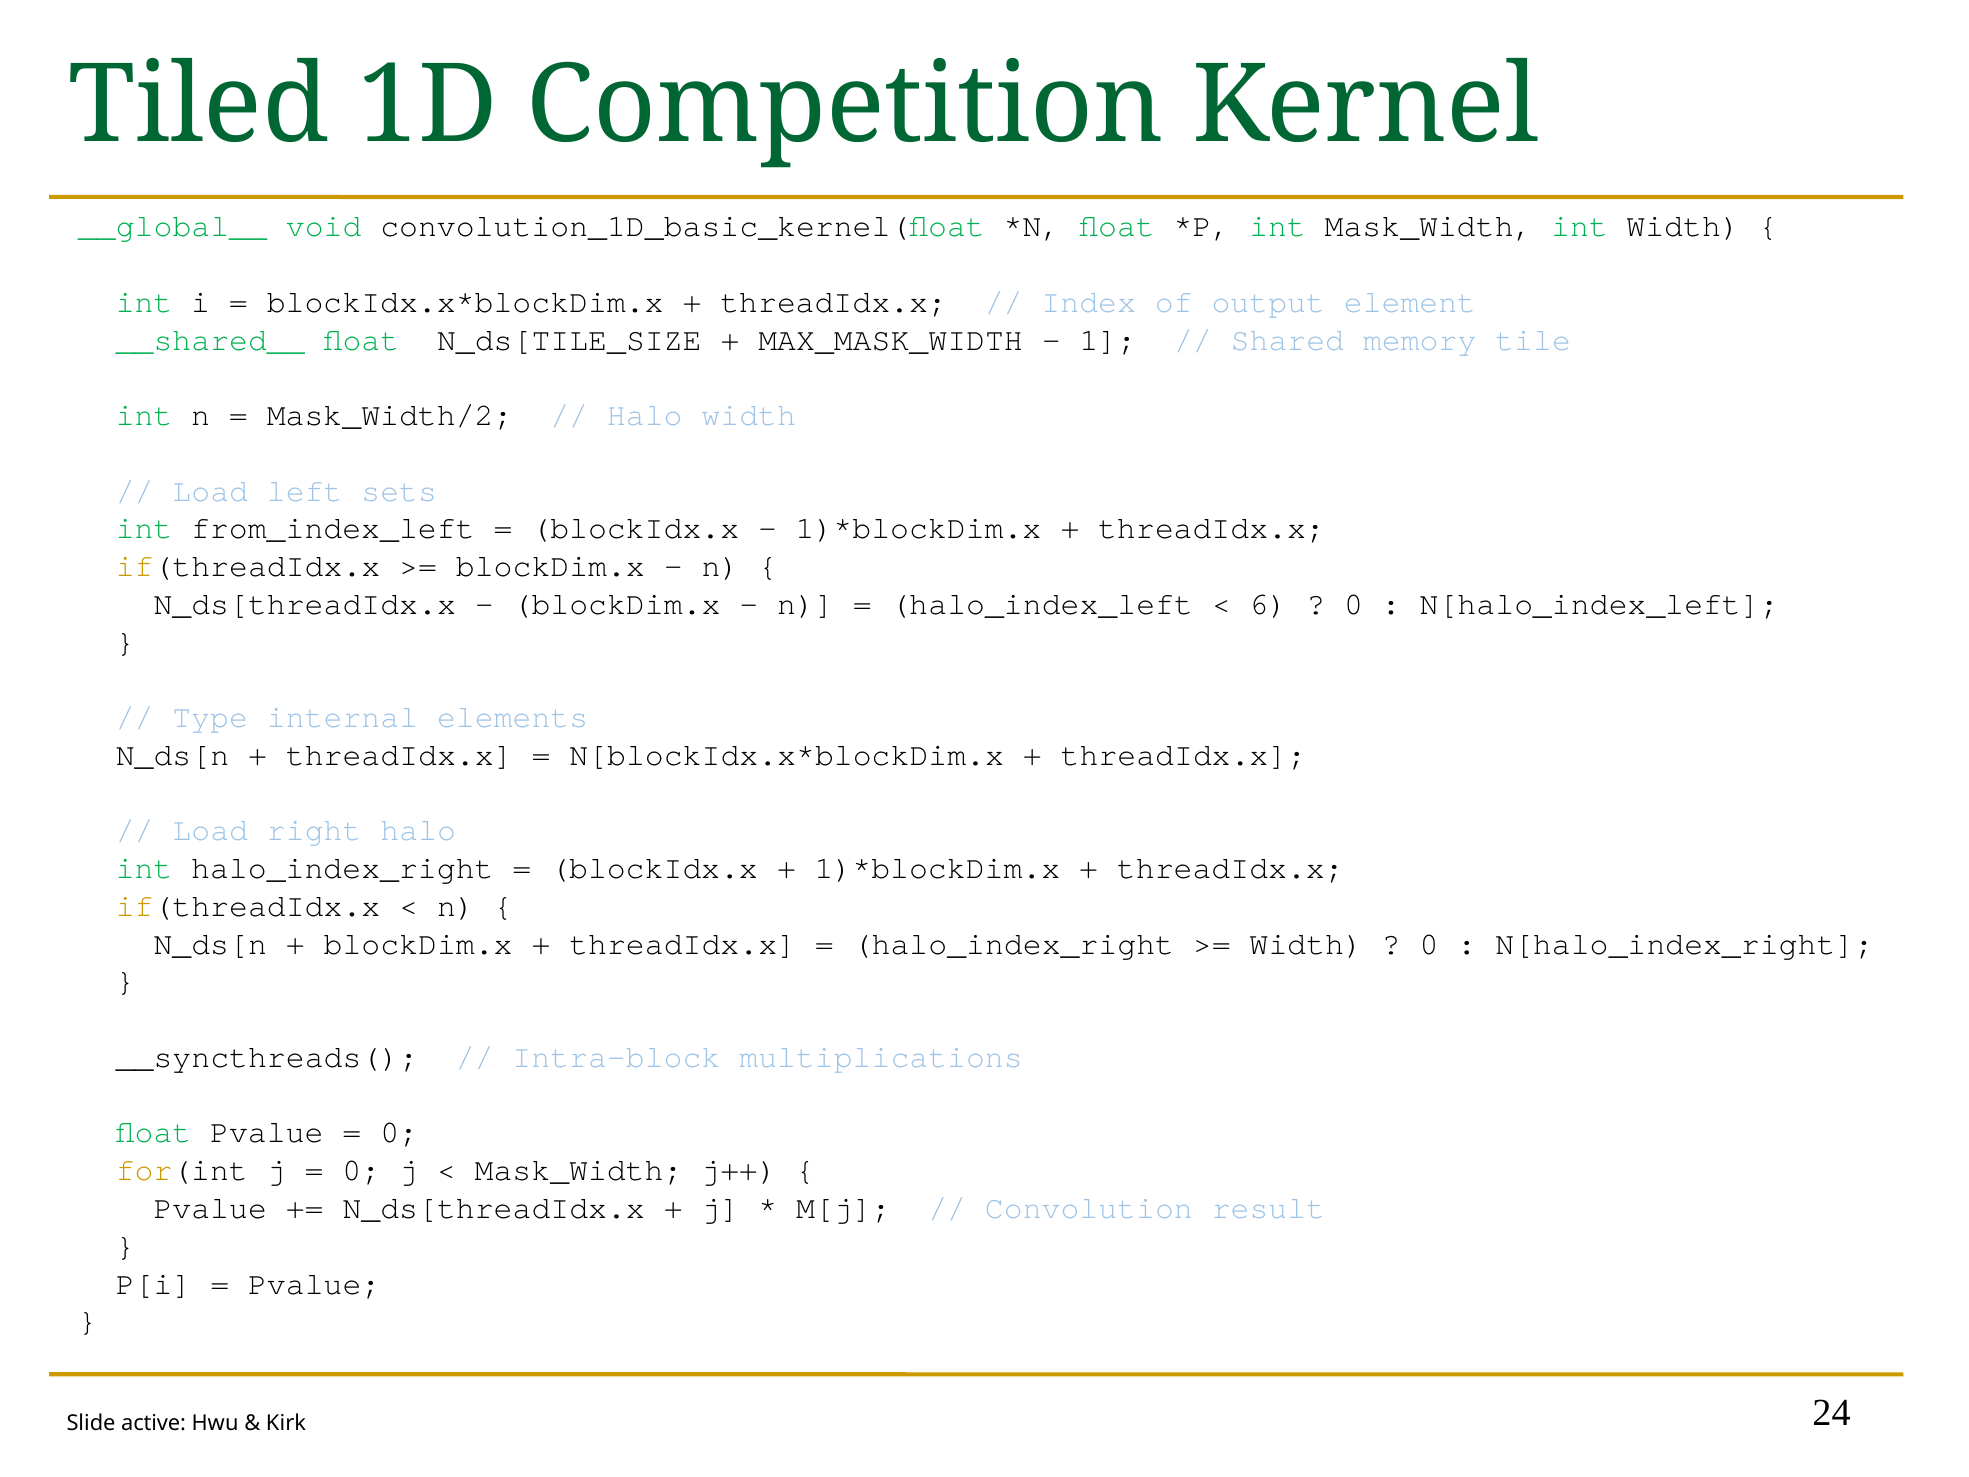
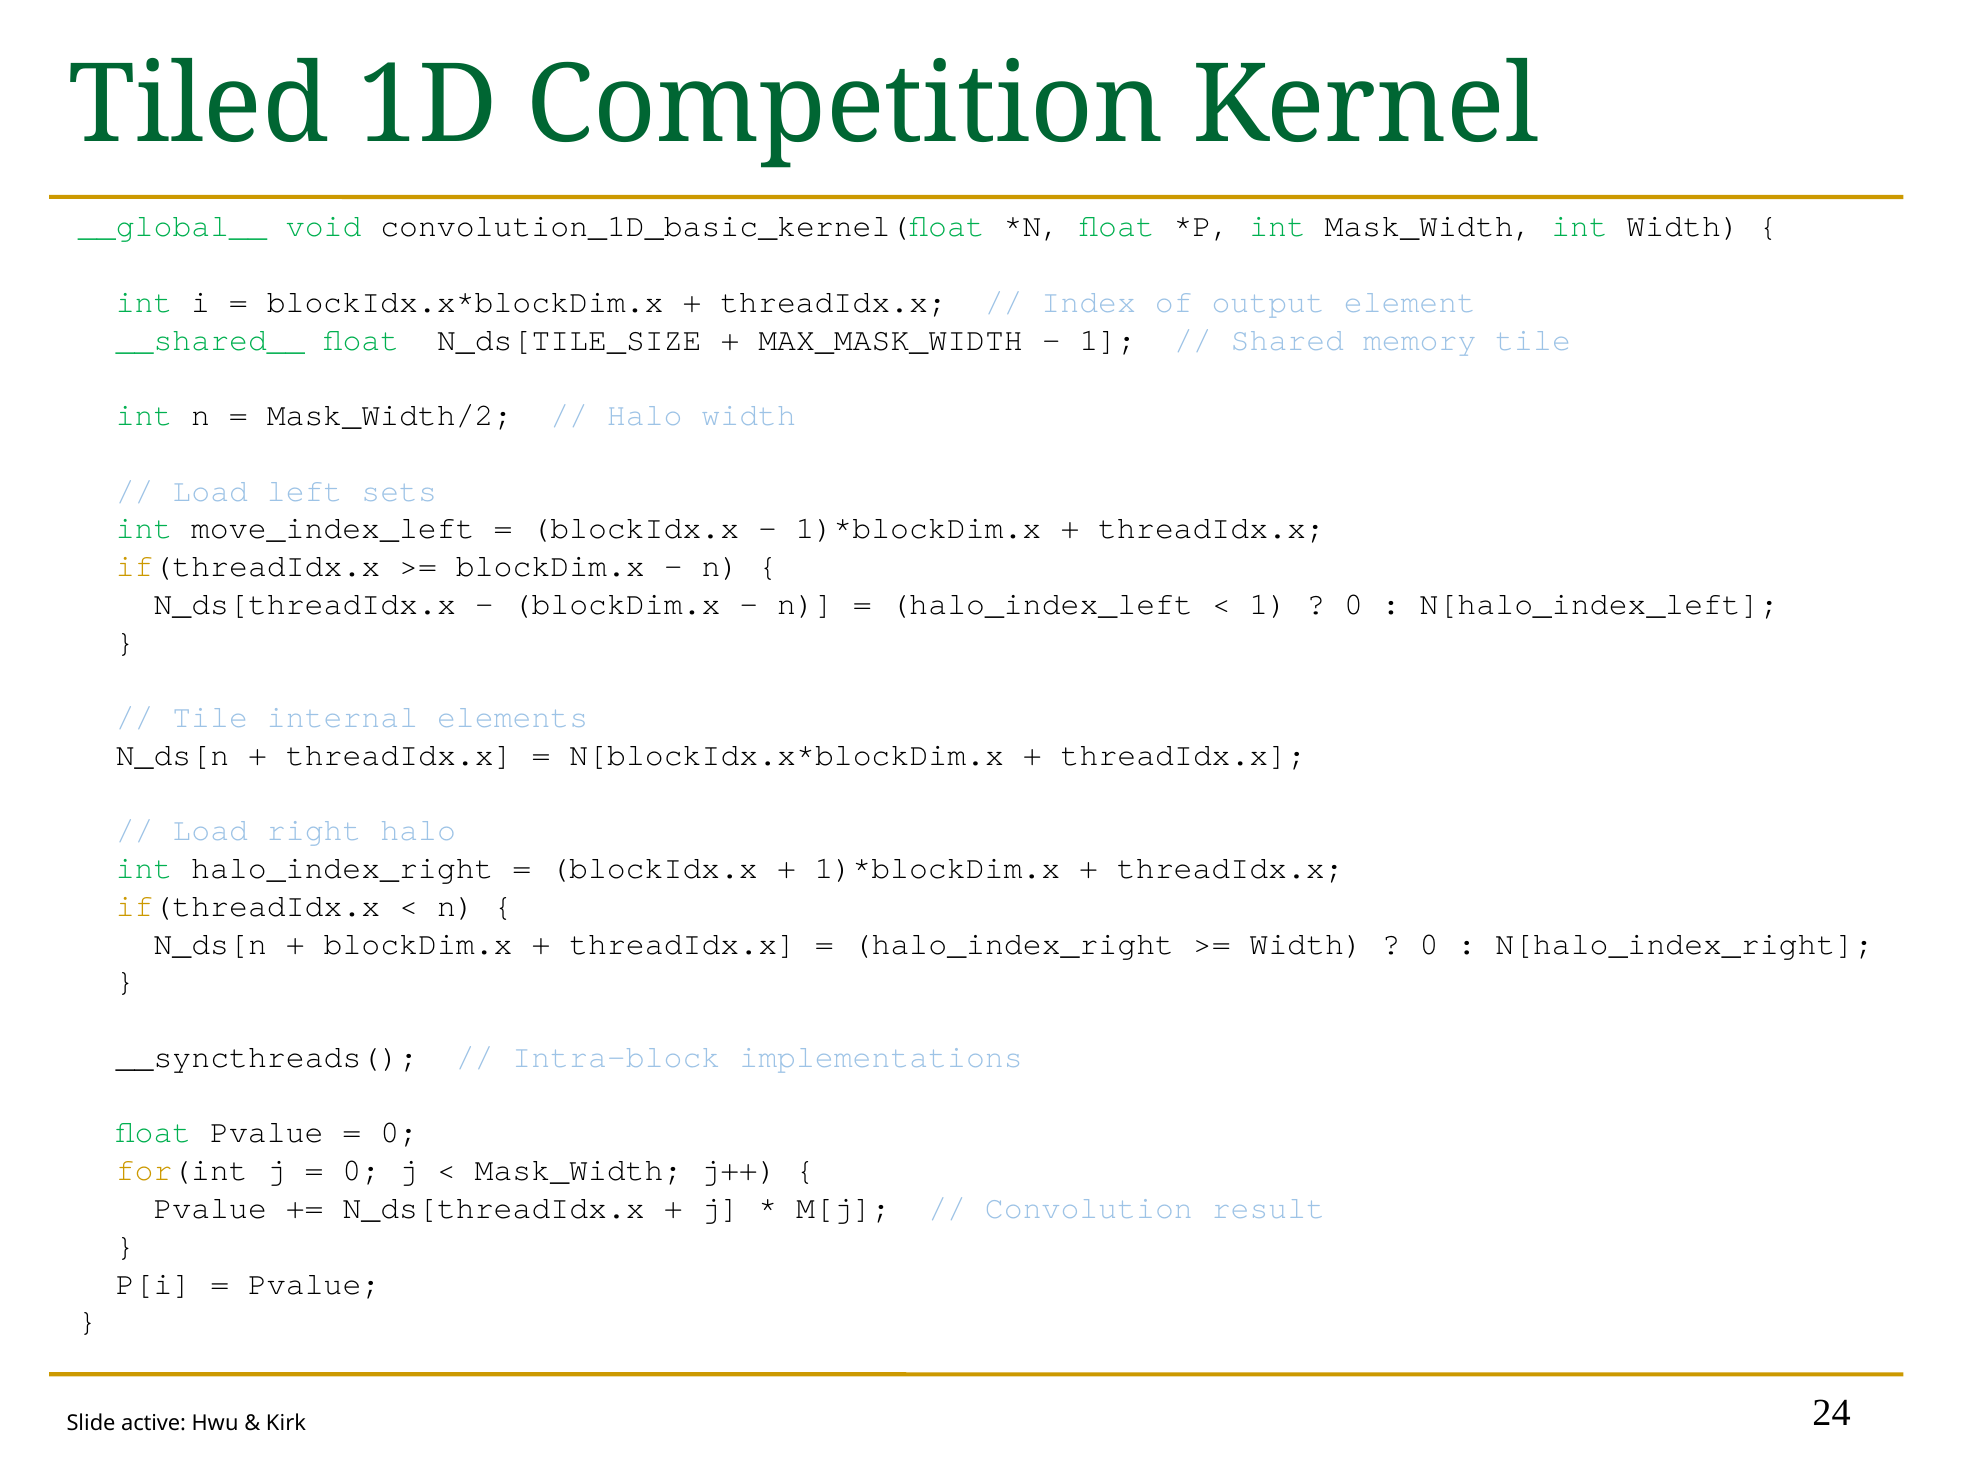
from_index_left: from_index_left -> move_index_left
6 at (1268, 604): 6 -> 1
Type at (210, 717): Type -> Tile
multiplications: multiplications -> implementations
